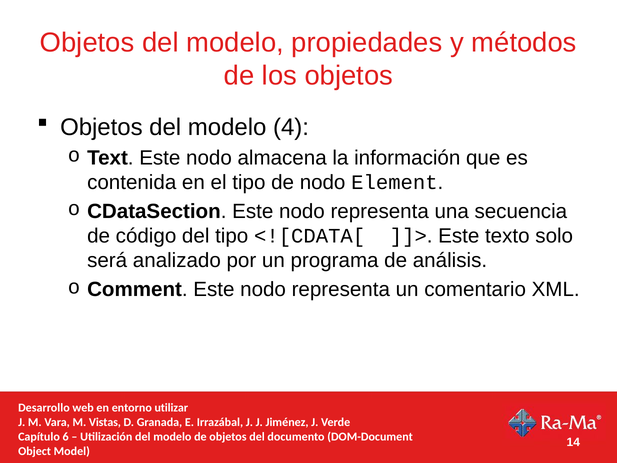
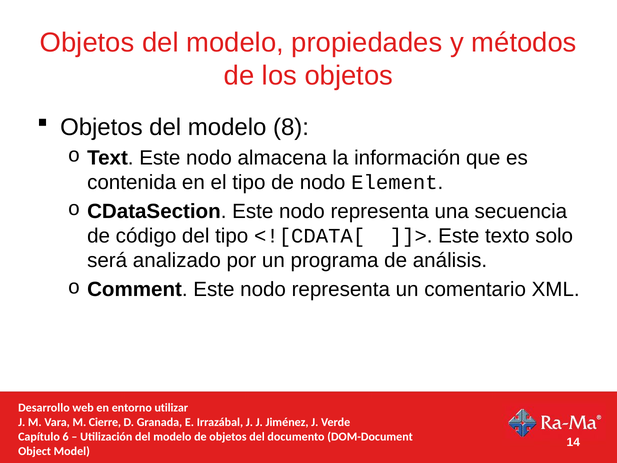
4: 4 -> 8
Vistas: Vistas -> Cierre
